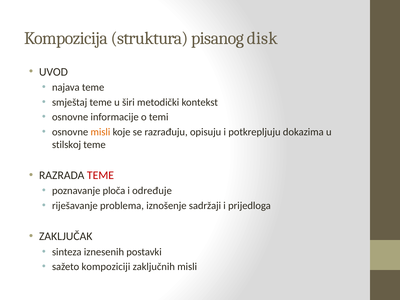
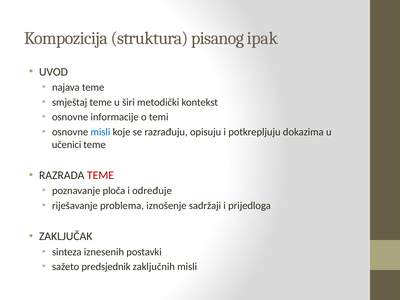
disk: disk -> ipak
misli at (100, 132) colour: orange -> blue
stilskoj: stilskoj -> učenici
kompoziciji: kompoziciji -> predsjednik
